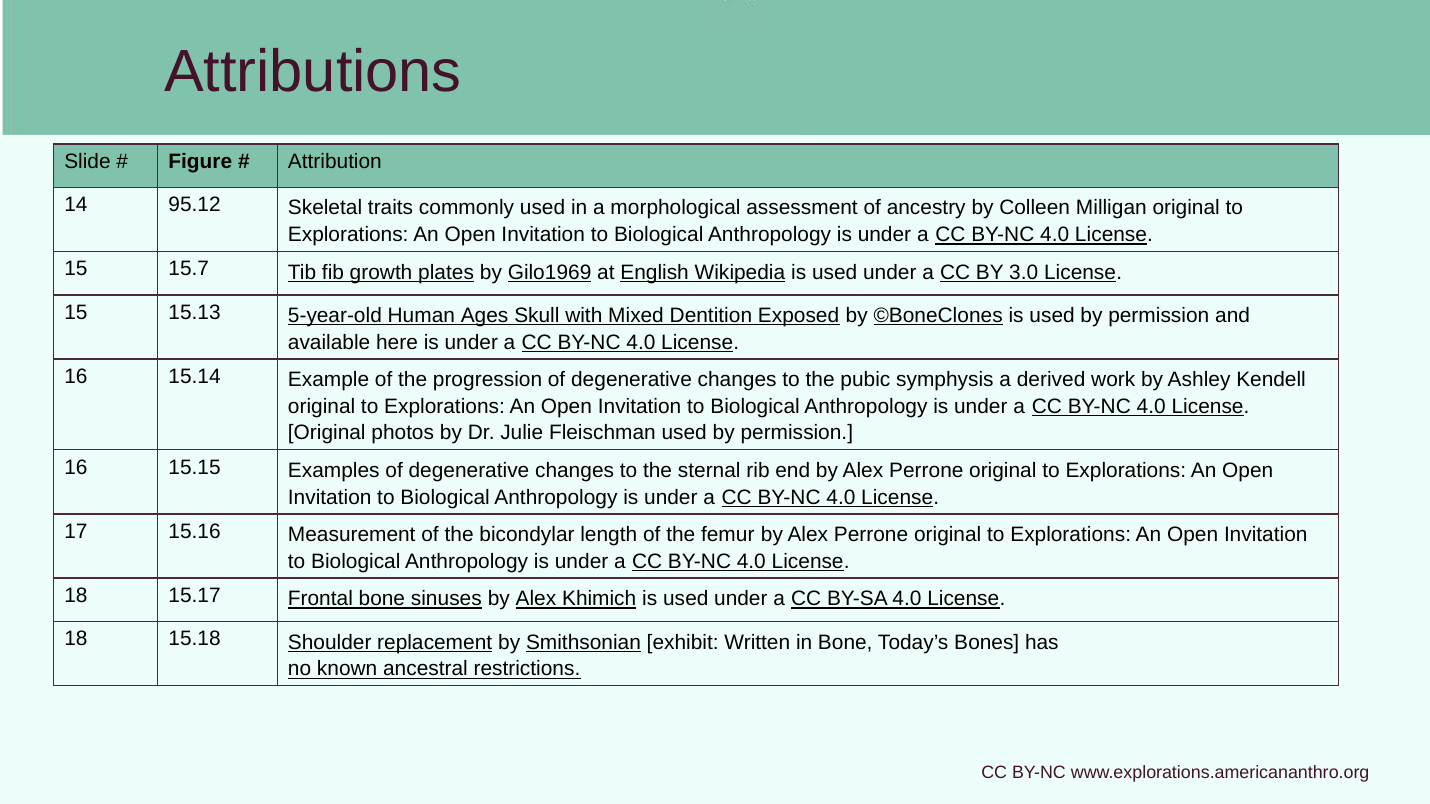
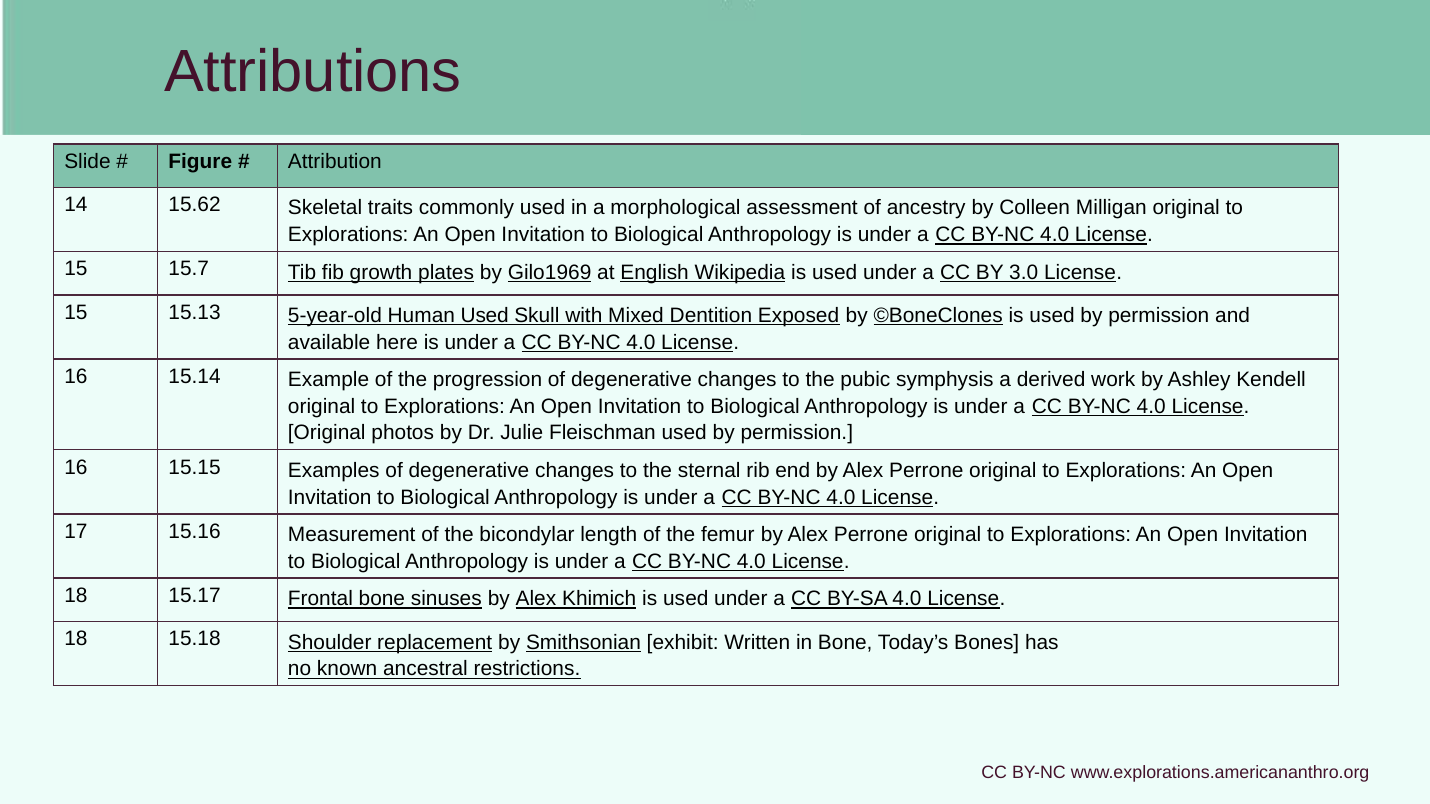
95.12: 95.12 -> 15.62
Human Ages: Ages -> Used
